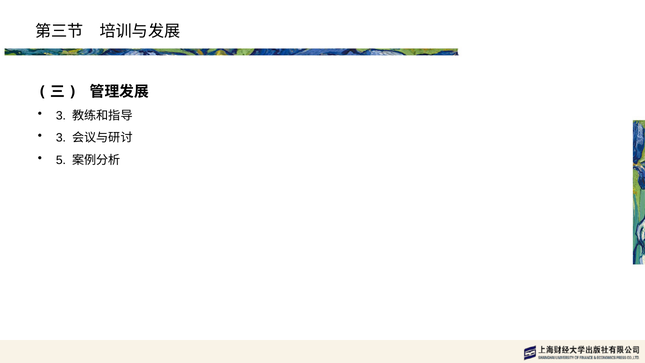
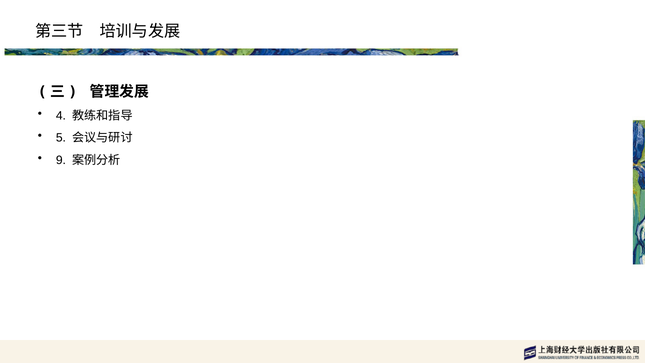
3 at (61, 116): 3 -> 4
3 at (61, 138): 3 -> 5
5: 5 -> 9
